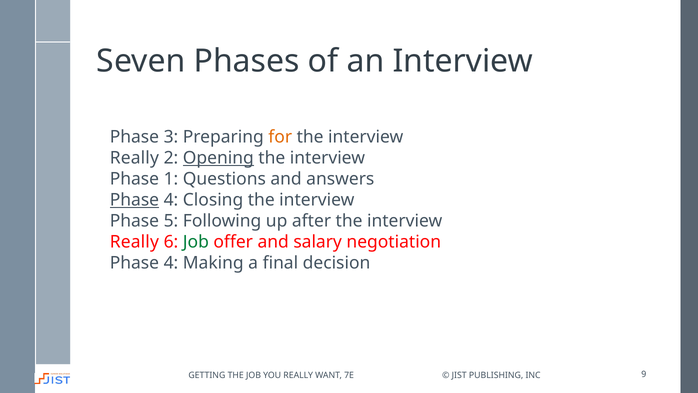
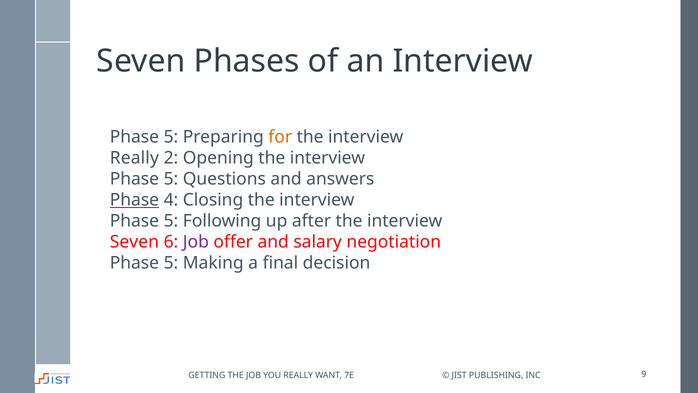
3 at (171, 137): 3 -> 5
Opening underline: present -> none
1 at (171, 179): 1 -> 5
Really at (134, 242): Really -> Seven
Job at (196, 242) colour: green -> purple
4 at (171, 263): 4 -> 5
